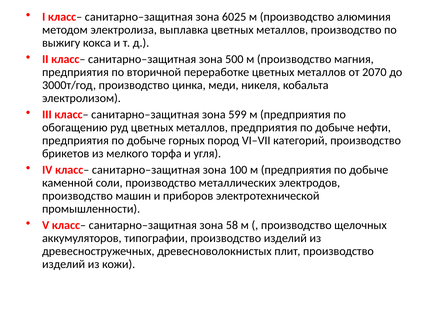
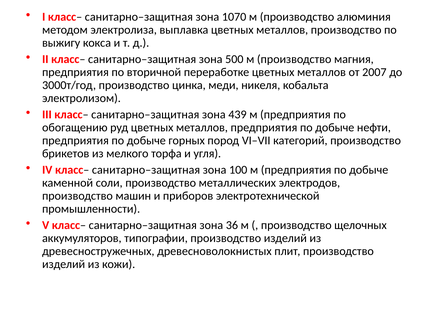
6025: 6025 -> 1070
2070: 2070 -> 2007
599: 599 -> 439
58: 58 -> 36
